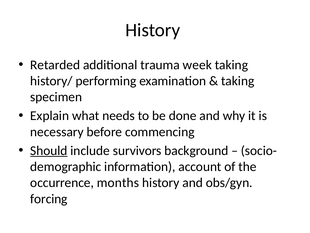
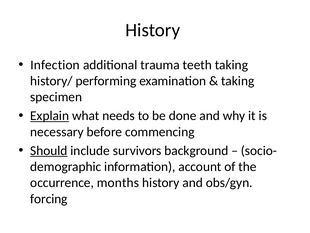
Retarded: Retarded -> Infection
week: week -> teeth
Explain underline: none -> present
